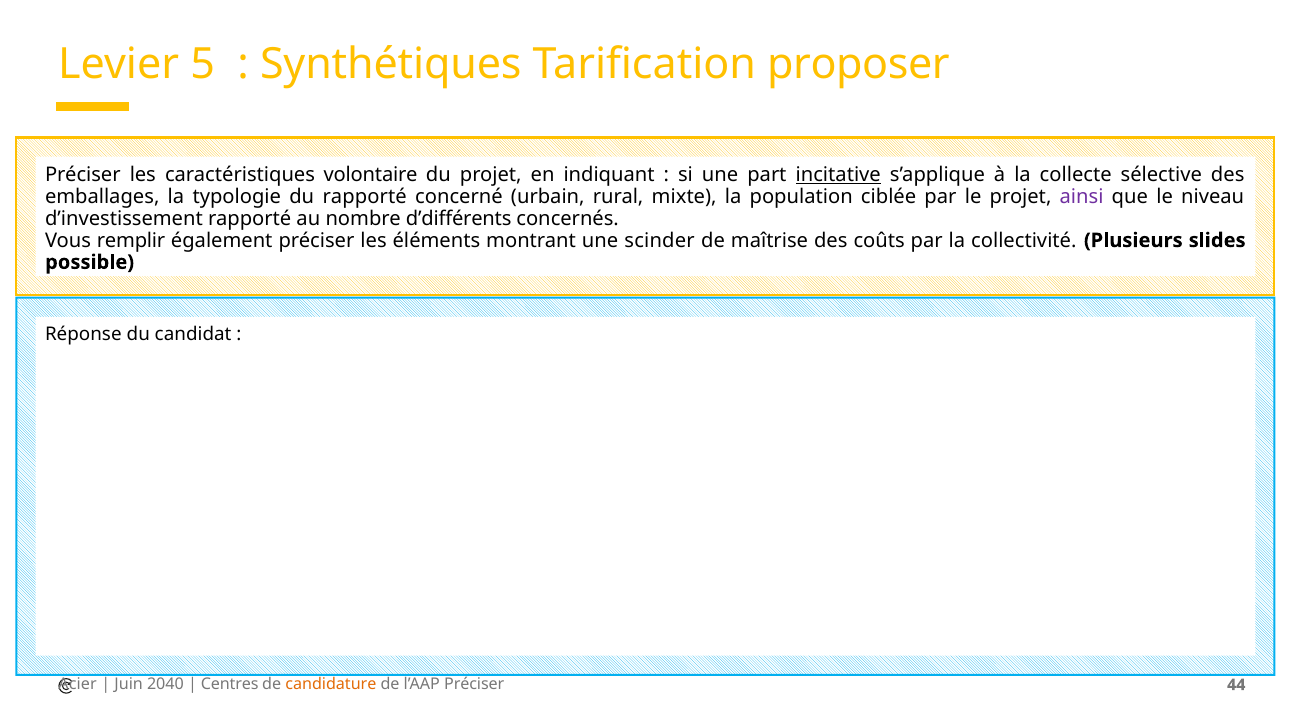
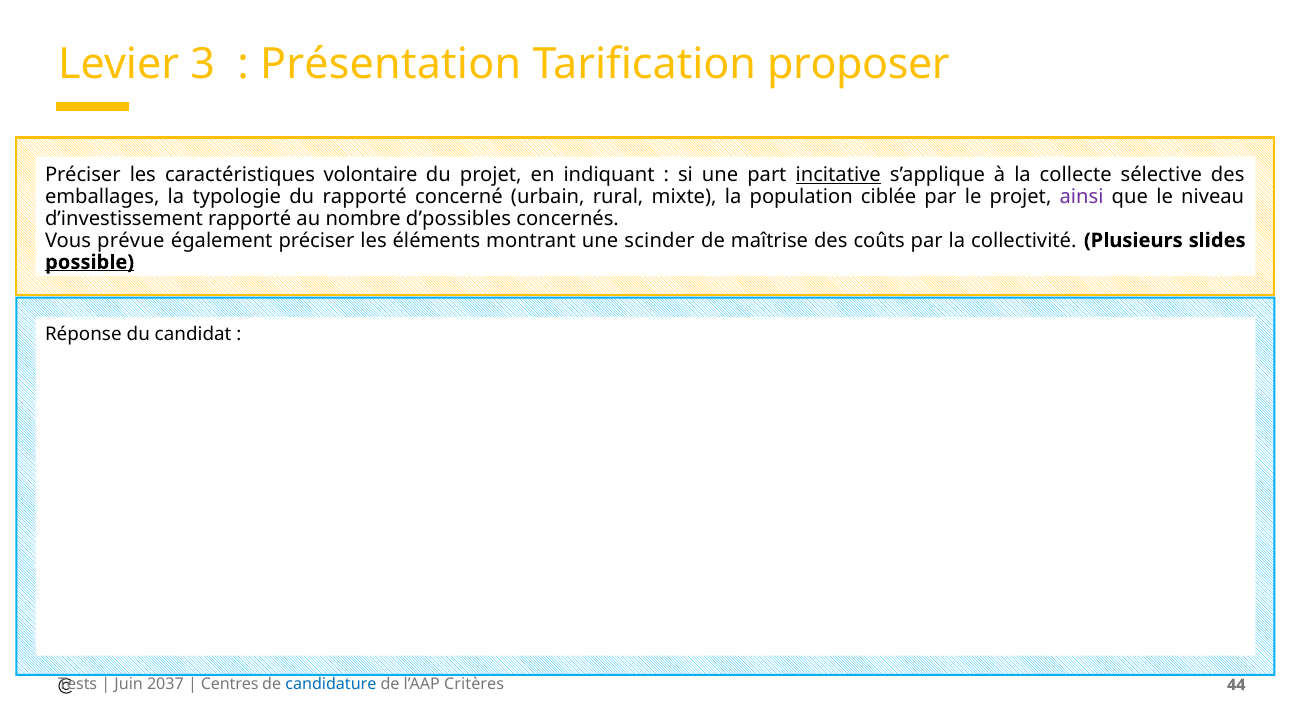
5: 5 -> 3
Synthétiques: Synthétiques -> Présentation
d’différents: d’différents -> d’possibles
remplir: remplir -> prévue
possible underline: none -> present
Acier: Acier -> Tests
2040: 2040 -> 2037
candidature colour: orange -> blue
l’AAP Préciser: Préciser -> Critères
